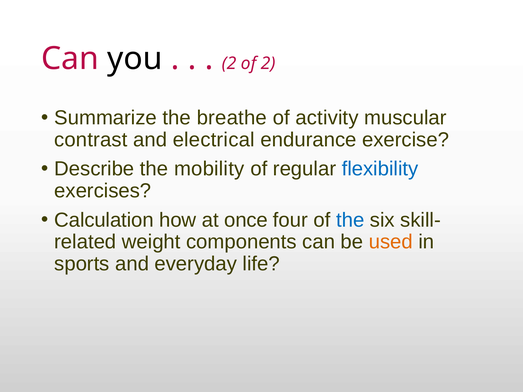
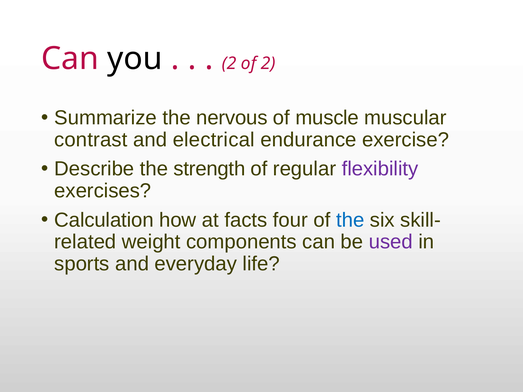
breathe: breathe -> nervous
activity: activity -> muscle
mobility: mobility -> strength
flexibility colour: blue -> purple
once: once -> facts
used colour: orange -> purple
